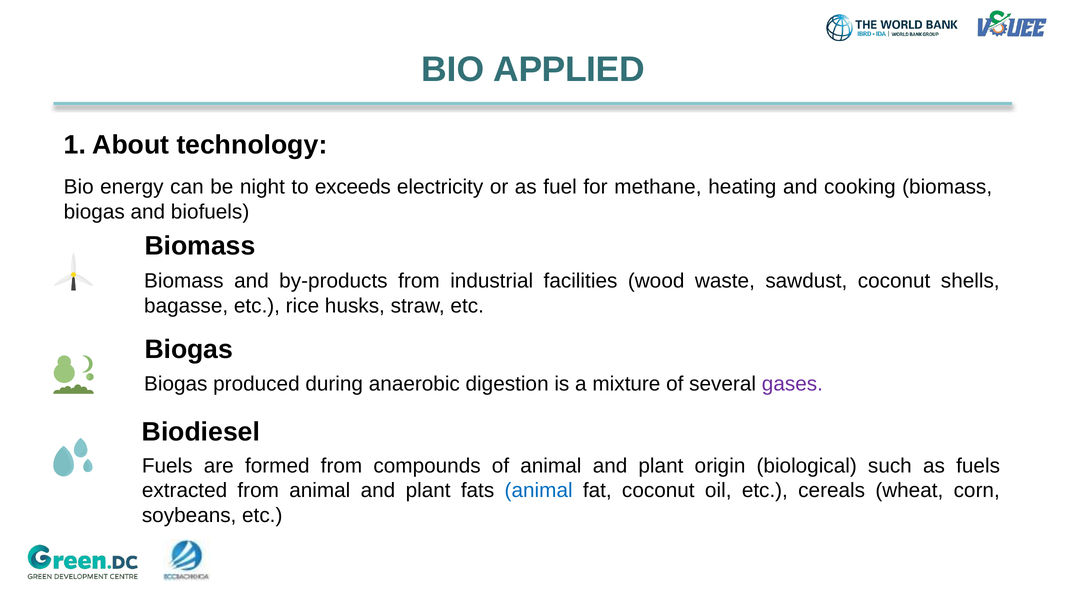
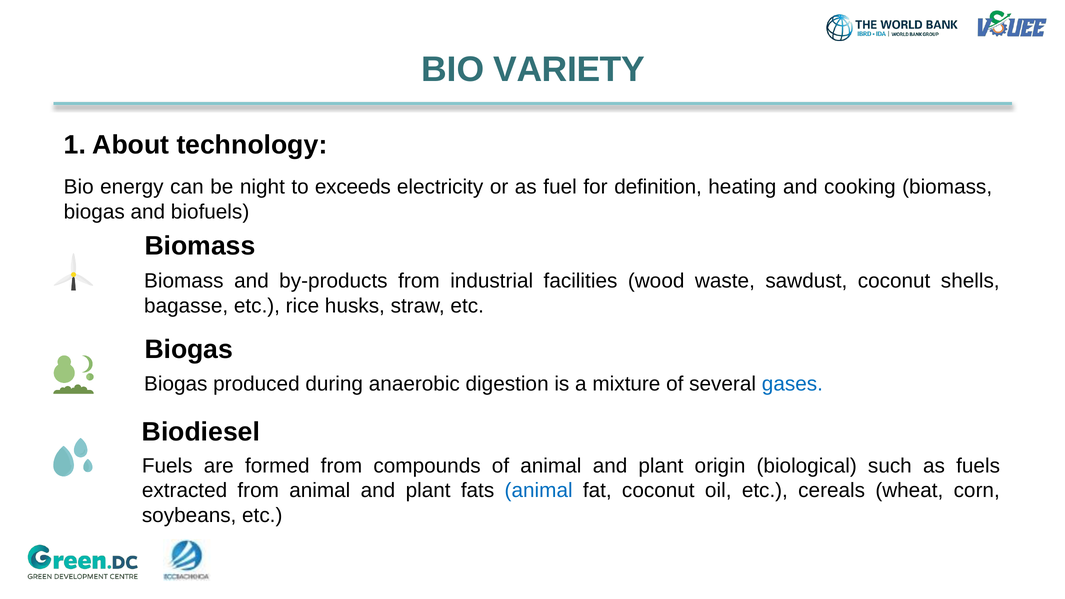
APPLIED: APPLIED -> VARIETY
methane: methane -> definition
gases colour: purple -> blue
